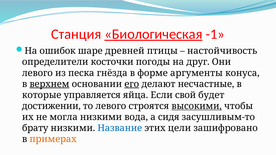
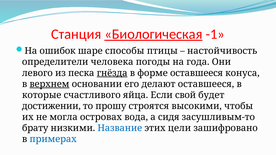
древней: древней -> способы
косточки: косточки -> человека
друг: друг -> года
гнёзда underline: none -> present
форме аргументы: аргументы -> оставшееся
его underline: present -> none
делают несчастные: несчастные -> оставшееся
управляется: управляется -> счастливого
то левого: левого -> прошу
высокими underline: present -> none
могла низкими: низкими -> островах
примерах colour: orange -> blue
